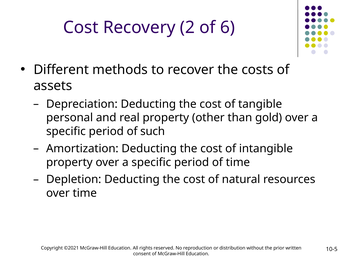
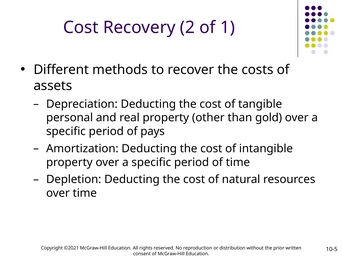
6: 6 -> 1
such: such -> pays
